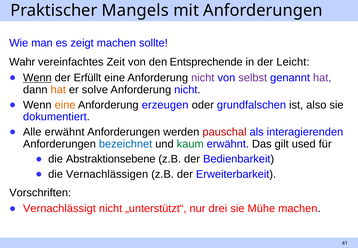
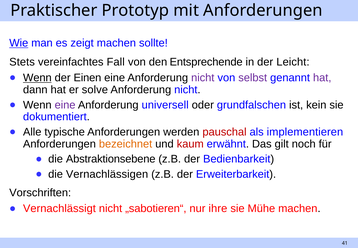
Mangels: Mangels -> Prototyp
Wie underline: none -> present
Wahr: Wahr -> Stets
Zeit: Zeit -> Fall
Erfüllt: Erfüllt -> Einen
hat at (58, 90) colour: orange -> black
eine at (65, 105) colour: orange -> purple
erzeugen: erzeugen -> universell
also: also -> kein
Alle erwähnt: erwähnt -> typische
interagierenden: interagierenden -> implementieren
bezeichnet colour: blue -> orange
kaum colour: green -> red
used: used -> noch
„unterstützt“: „unterstützt“ -> „sabotieren“
drei: drei -> ihre
